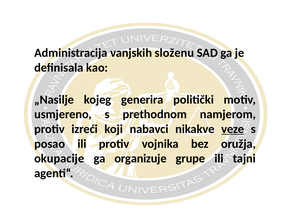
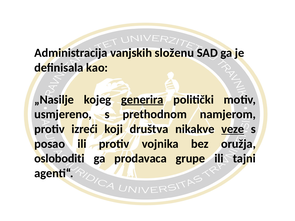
generira underline: none -> present
nabavci: nabavci -> društva
okupacije: okupacije -> osloboditi
organizuje: organizuje -> prodavaca
